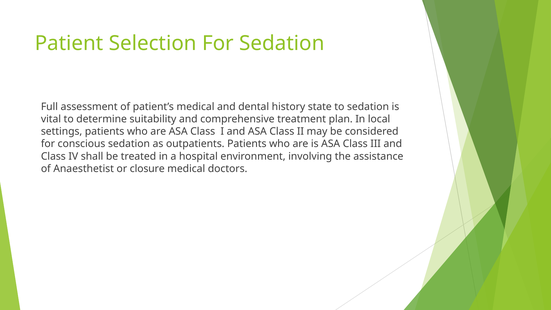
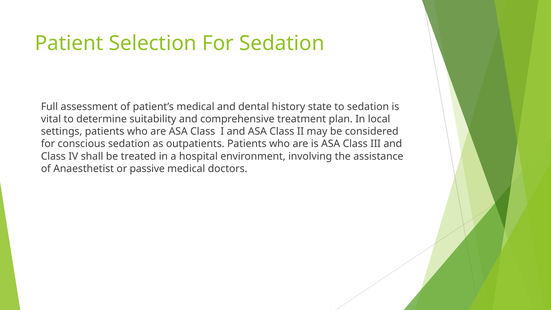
closure: closure -> passive
